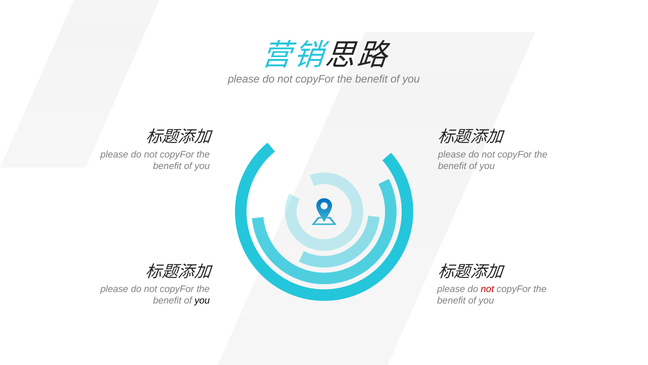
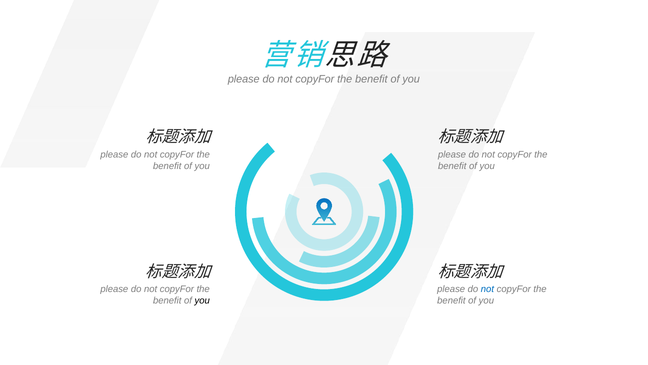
not at (487, 289) colour: red -> blue
